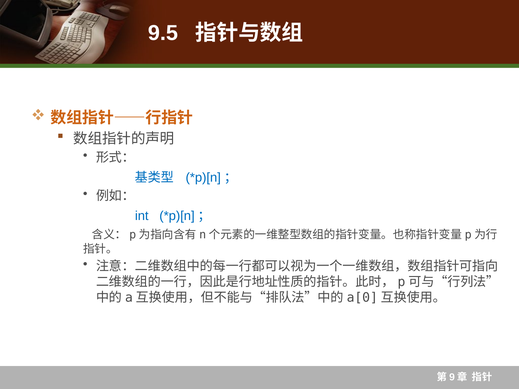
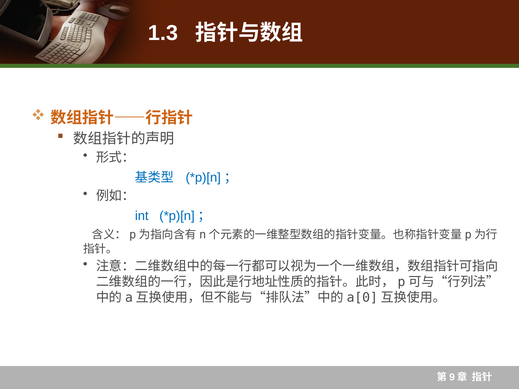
9.5: 9.5 -> 1.3
